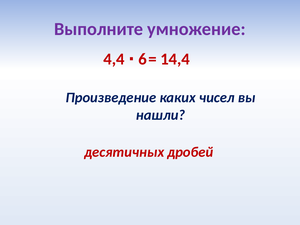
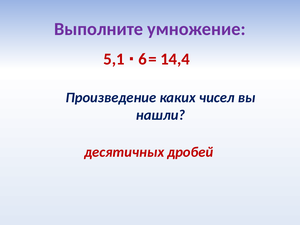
4,4: 4,4 -> 5,1
